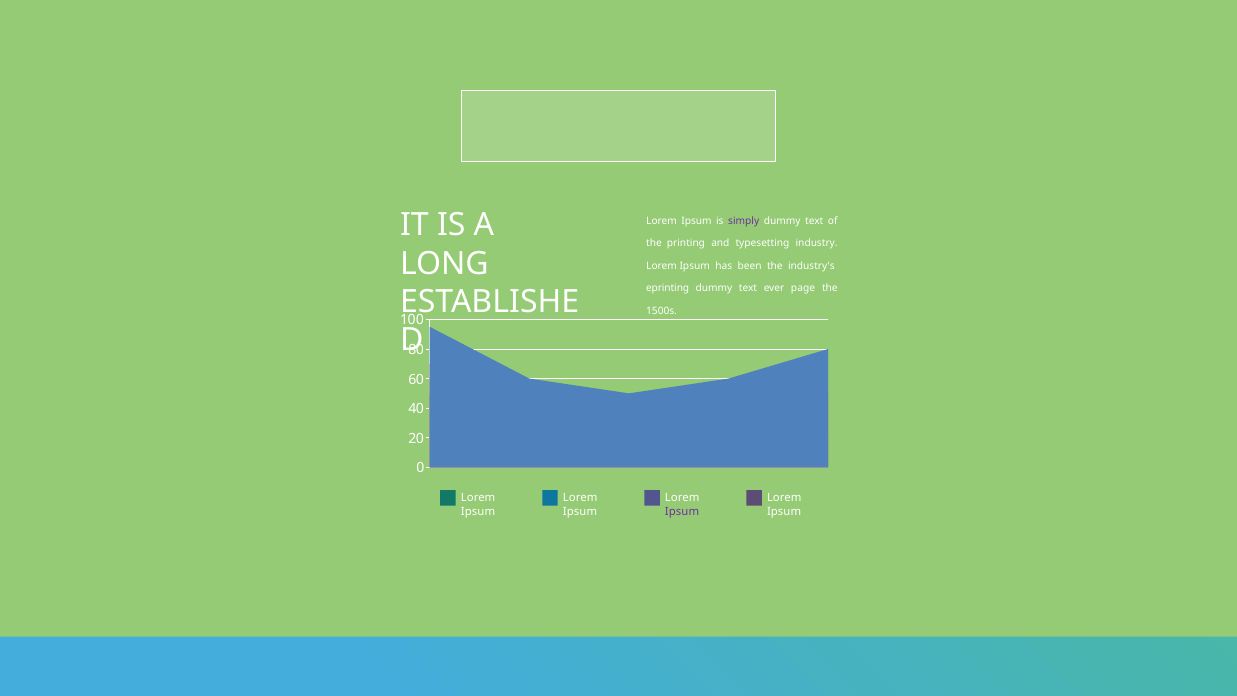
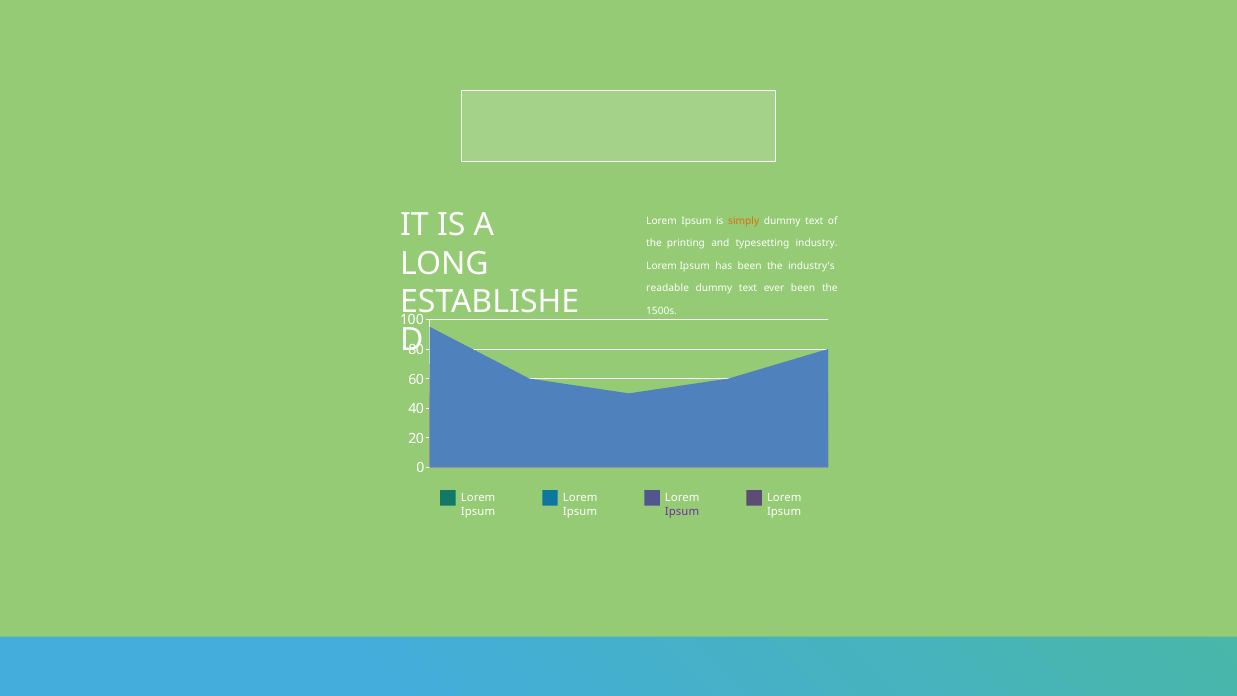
simply colour: purple -> orange
еprinting: еprinting -> readable
ever page: page -> been
